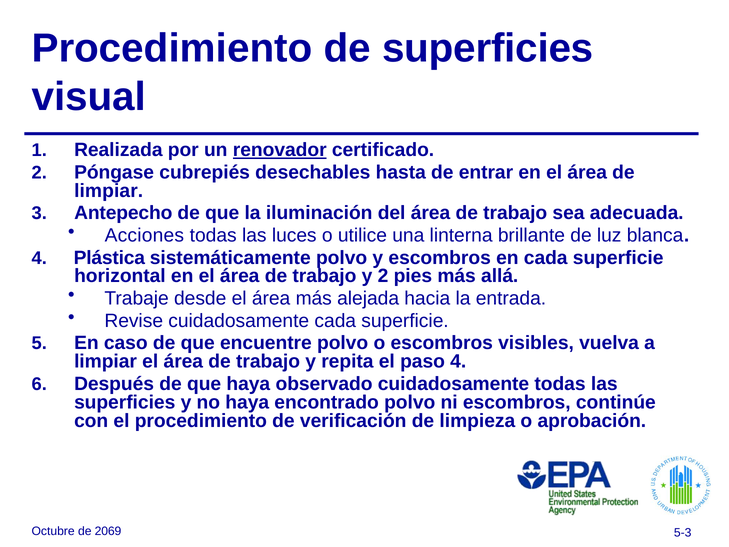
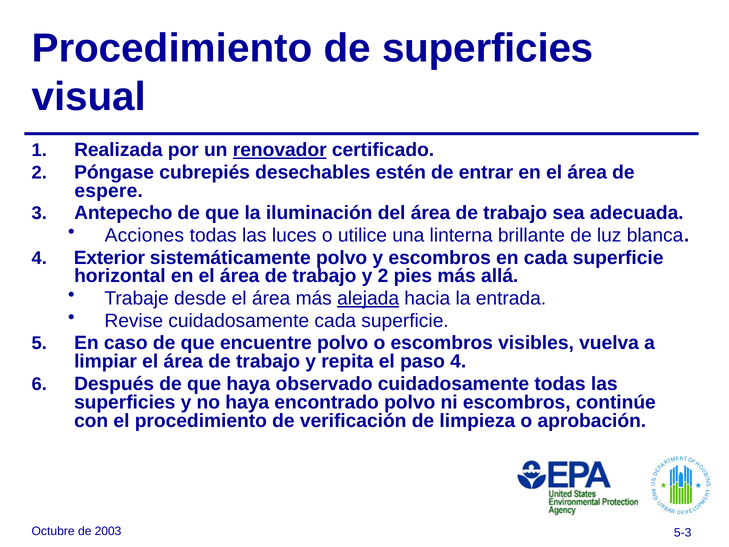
hasta: hasta -> estén
limpiar at (109, 191): limpiar -> espere
Plástica: Plástica -> Exterior
alejada underline: none -> present
2069: 2069 -> 2003
